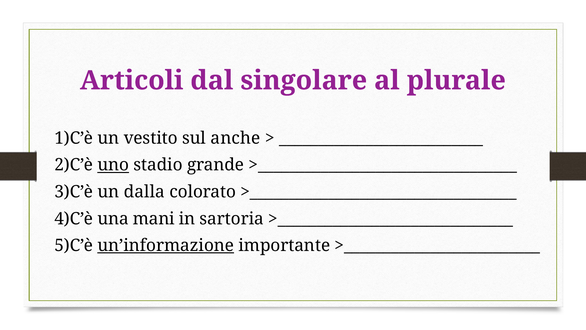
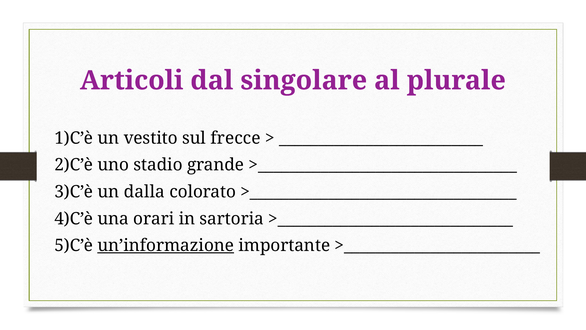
anche: anche -> frecce
uno underline: present -> none
mani: mani -> orari
